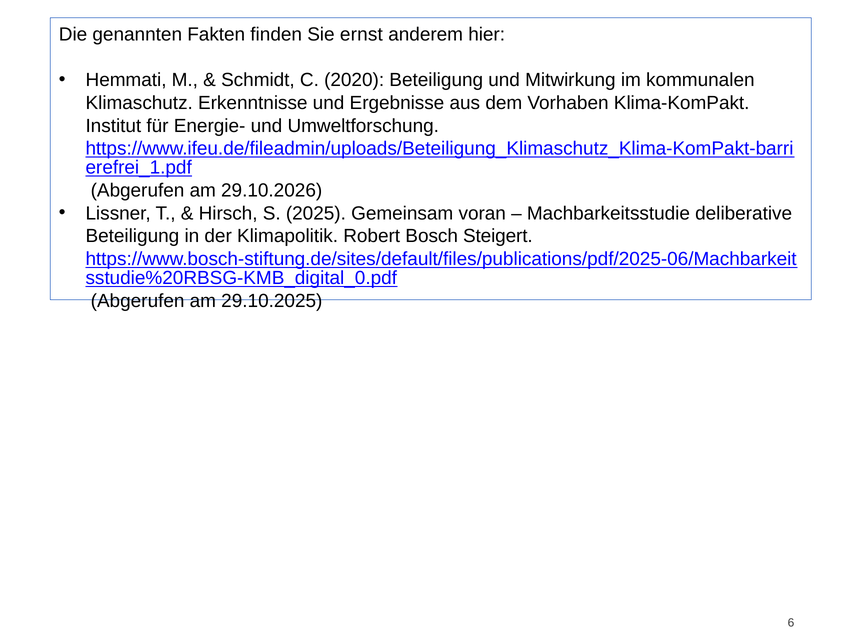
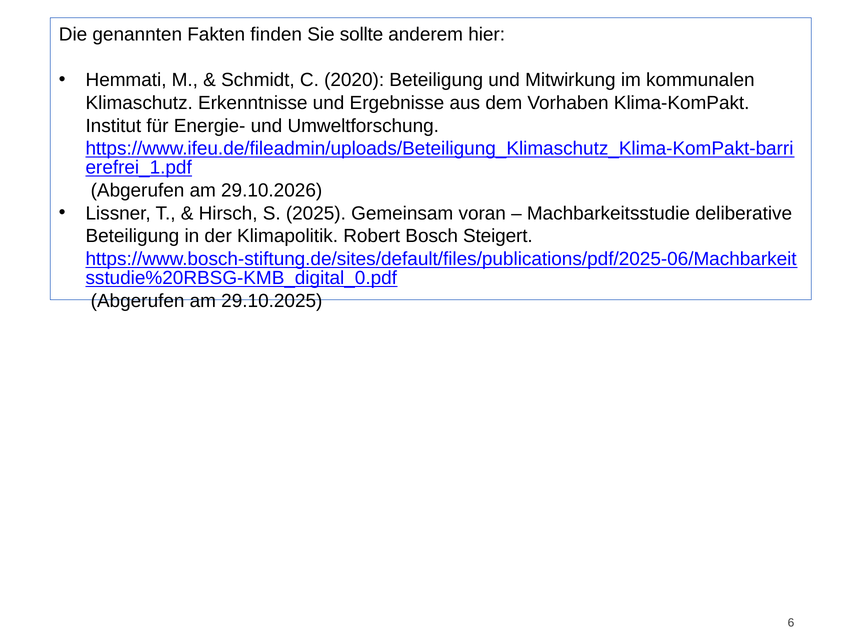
ernst: ernst -> sollte
